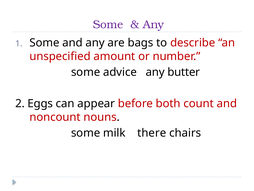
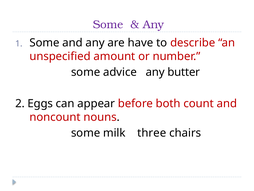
bags: bags -> have
there: there -> three
